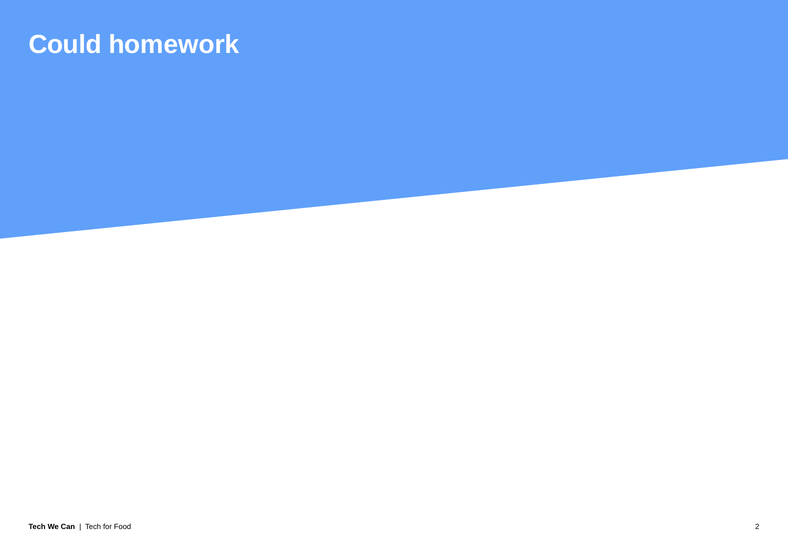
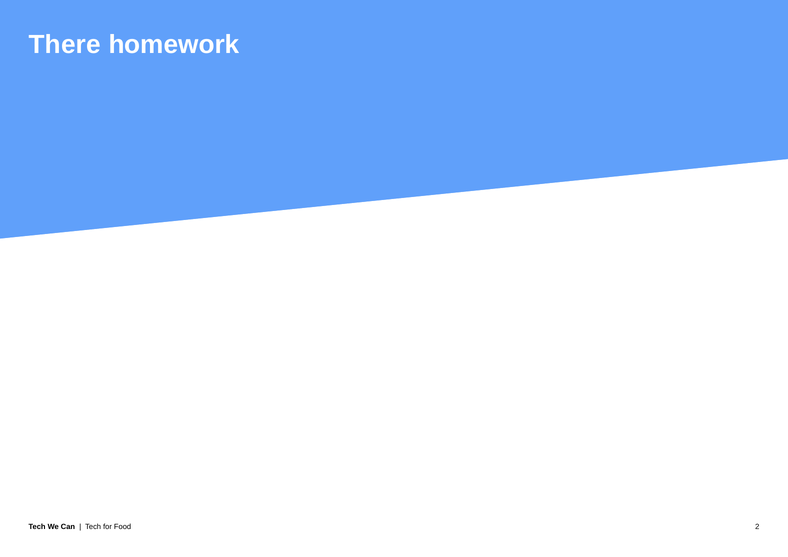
Could: Could -> There
